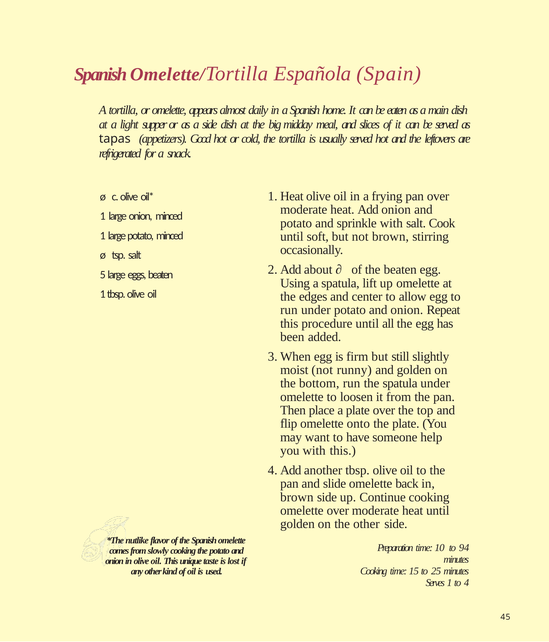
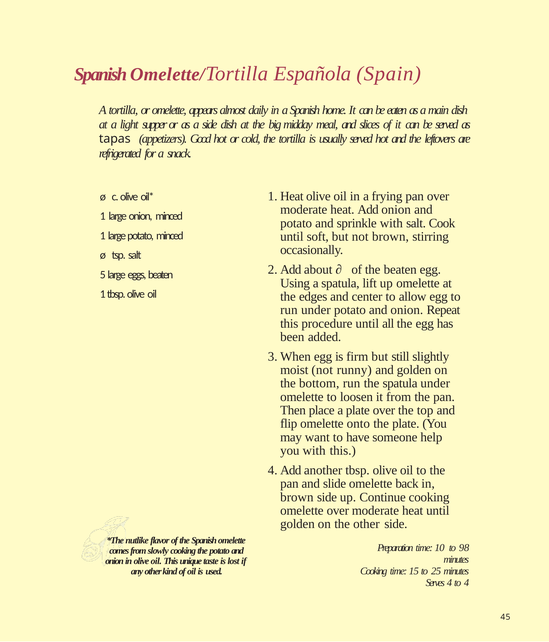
94: 94 -> 98
Serves 1: 1 -> 4
